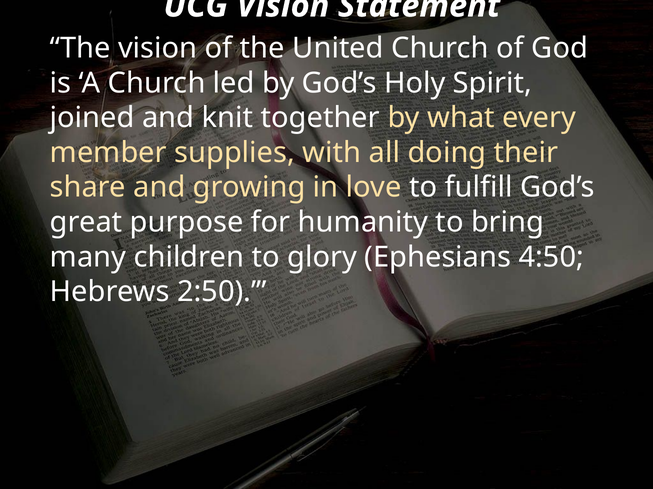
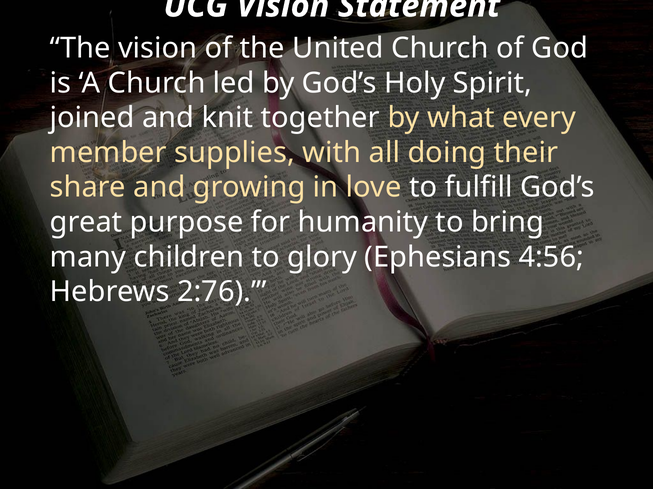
4:50: 4:50 -> 4:56
2:50: 2:50 -> 2:76
